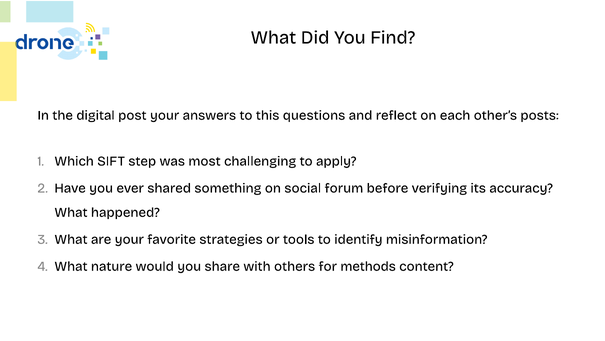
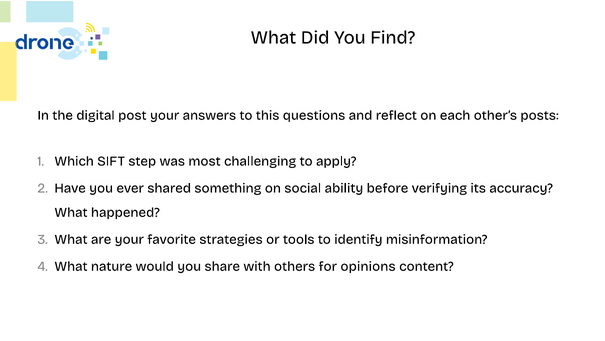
forum: forum -> ability
methods: methods -> opinions
